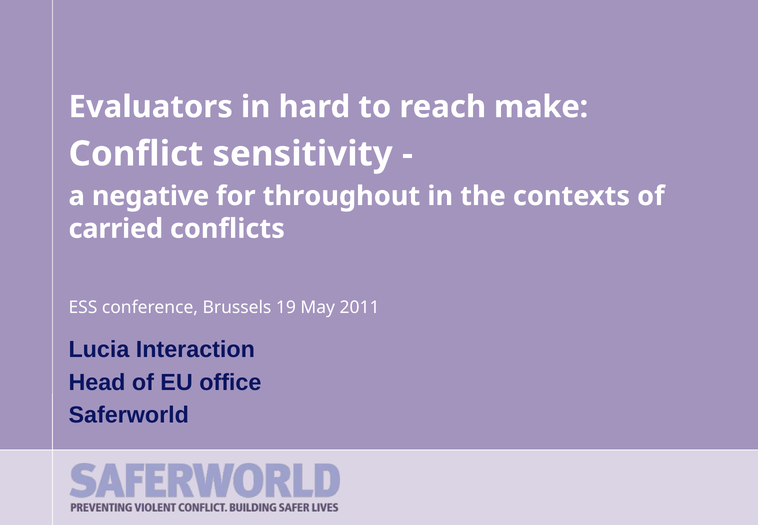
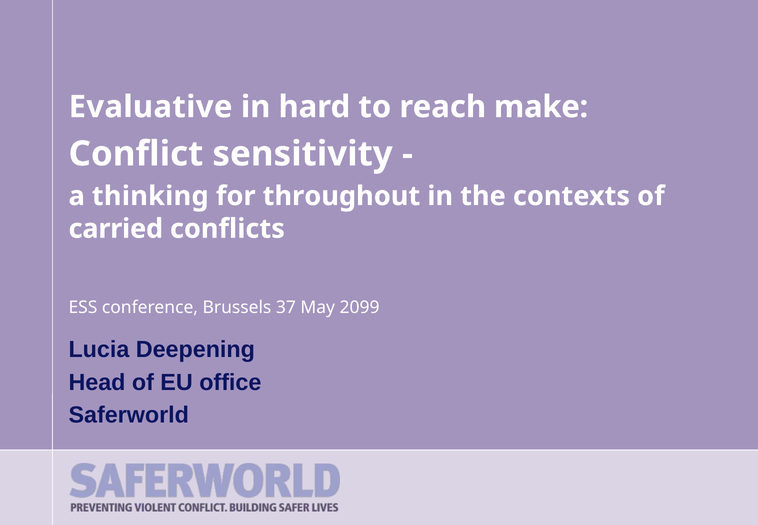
Evaluators: Evaluators -> Evaluative
negative: negative -> thinking
19: 19 -> 37
2011: 2011 -> 2099
Interaction: Interaction -> Deepening
